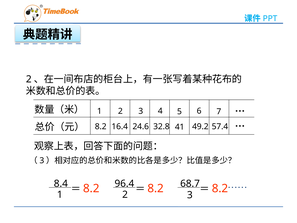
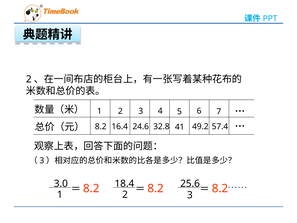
8.4: 8.4 -> 3.0
96.4: 96.4 -> 18.4
68.7: 68.7 -> 25.6
